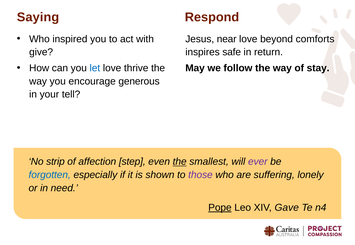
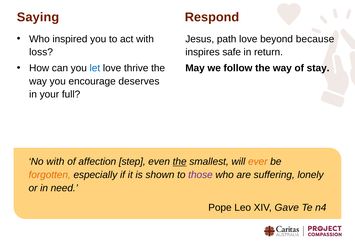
near: near -> path
comforts: comforts -> because
give: give -> loss
generous: generous -> deserves
tell: tell -> full
No strip: strip -> with
ever colour: purple -> orange
forgotten colour: blue -> orange
Pope underline: present -> none
